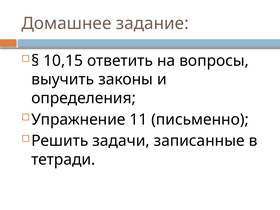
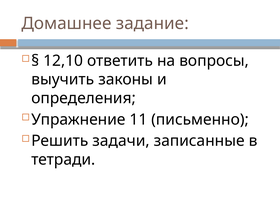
10,15: 10,15 -> 12,10
